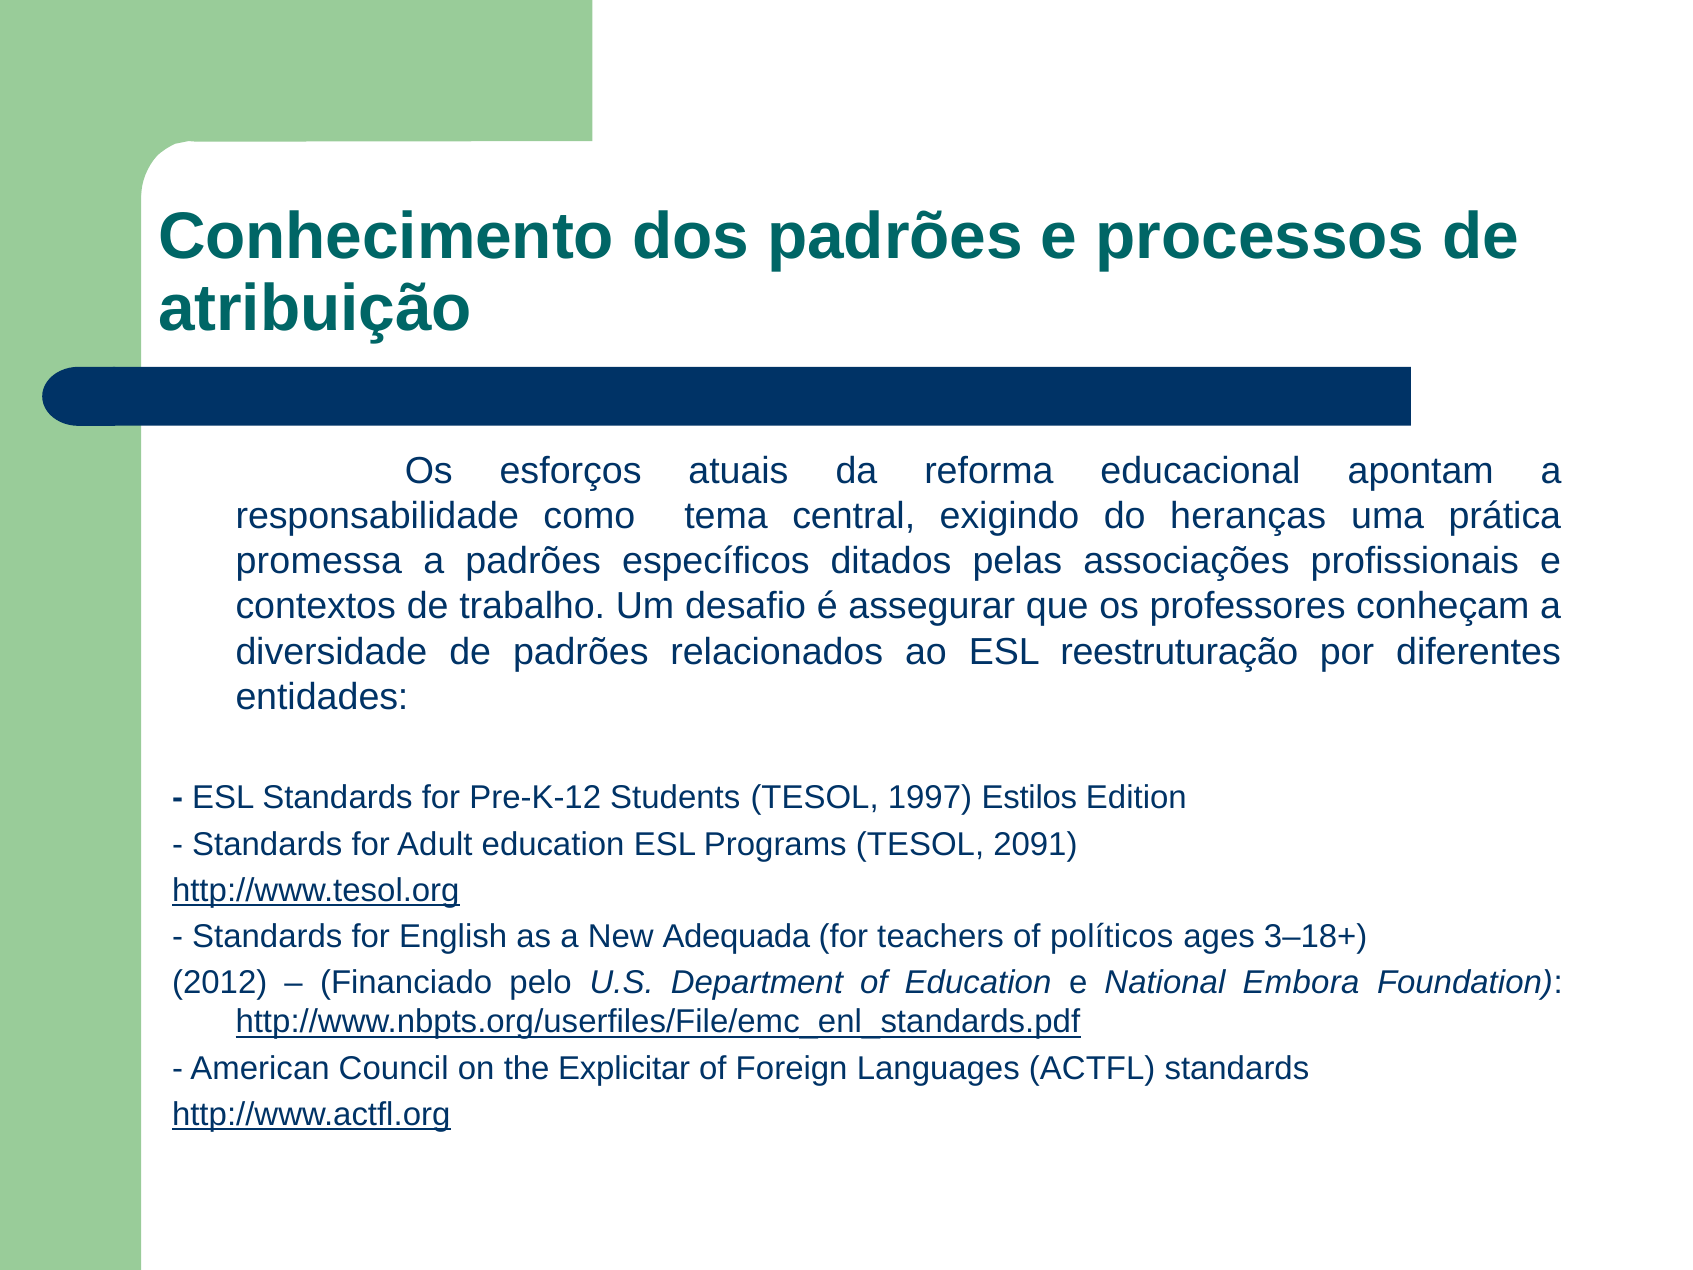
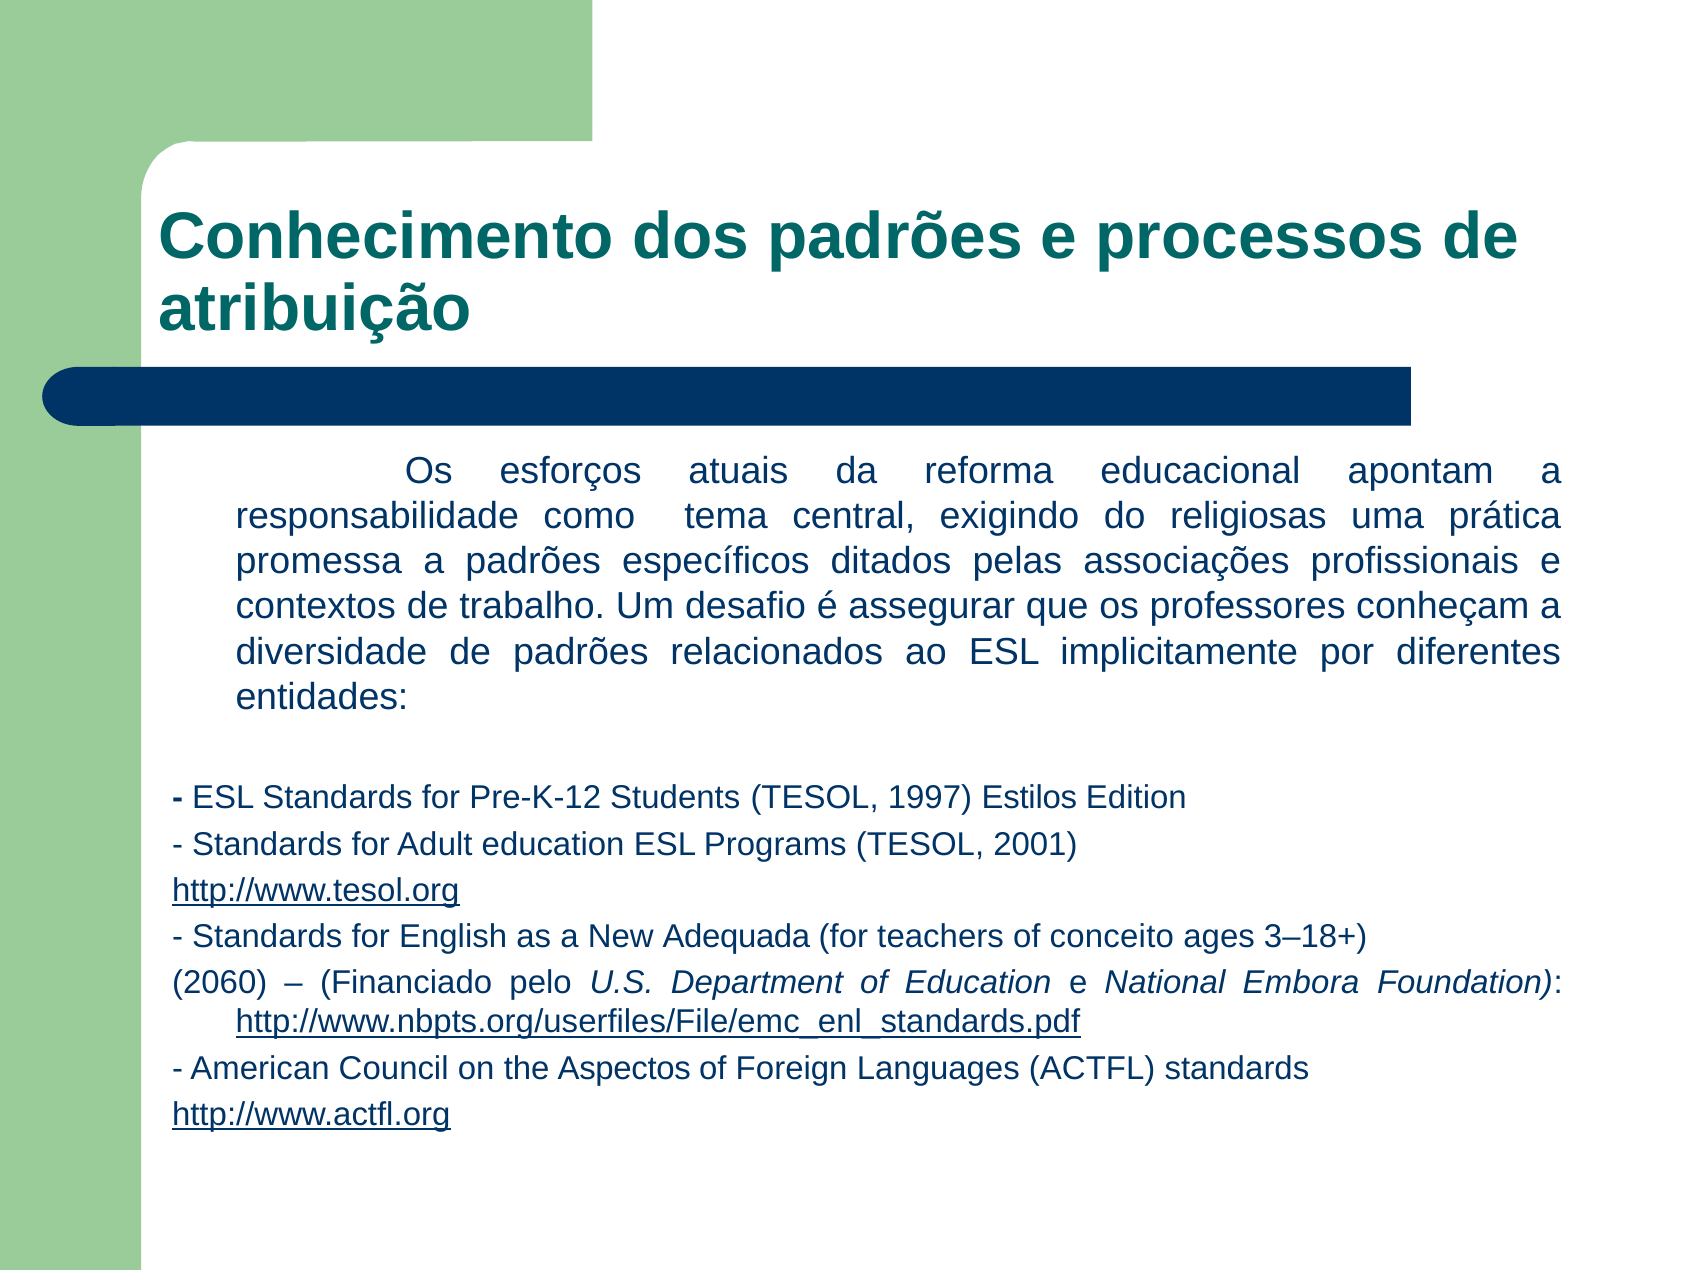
heranças: heranças -> religiosas
reestruturação: reestruturação -> implicitamente
2091: 2091 -> 2001
políticos: políticos -> conceito
2012: 2012 -> 2060
Explicitar: Explicitar -> Aspectos
